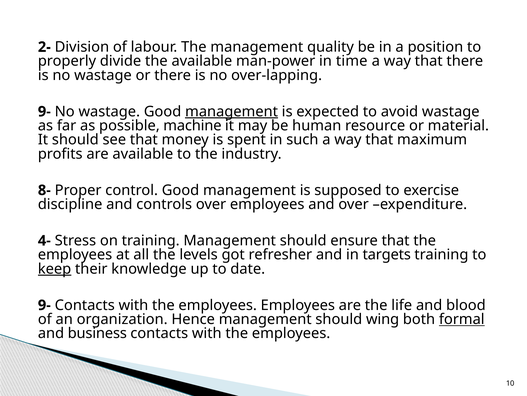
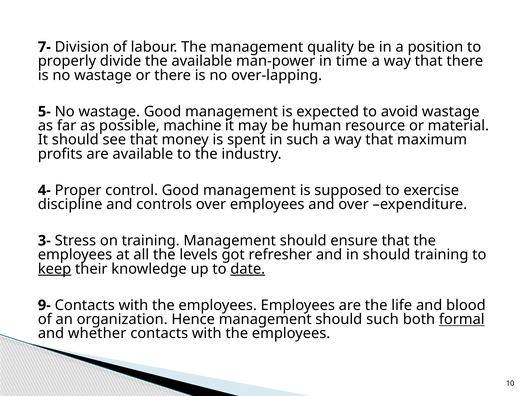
2-: 2- -> 7-
9- at (44, 111): 9- -> 5-
management at (232, 111) underline: present -> none
8-: 8- -> 4-
4-: 4- -> 3-
in targets: targets -> should
date underline: none -> present
should wing: wing -> such
business: business -> whether
